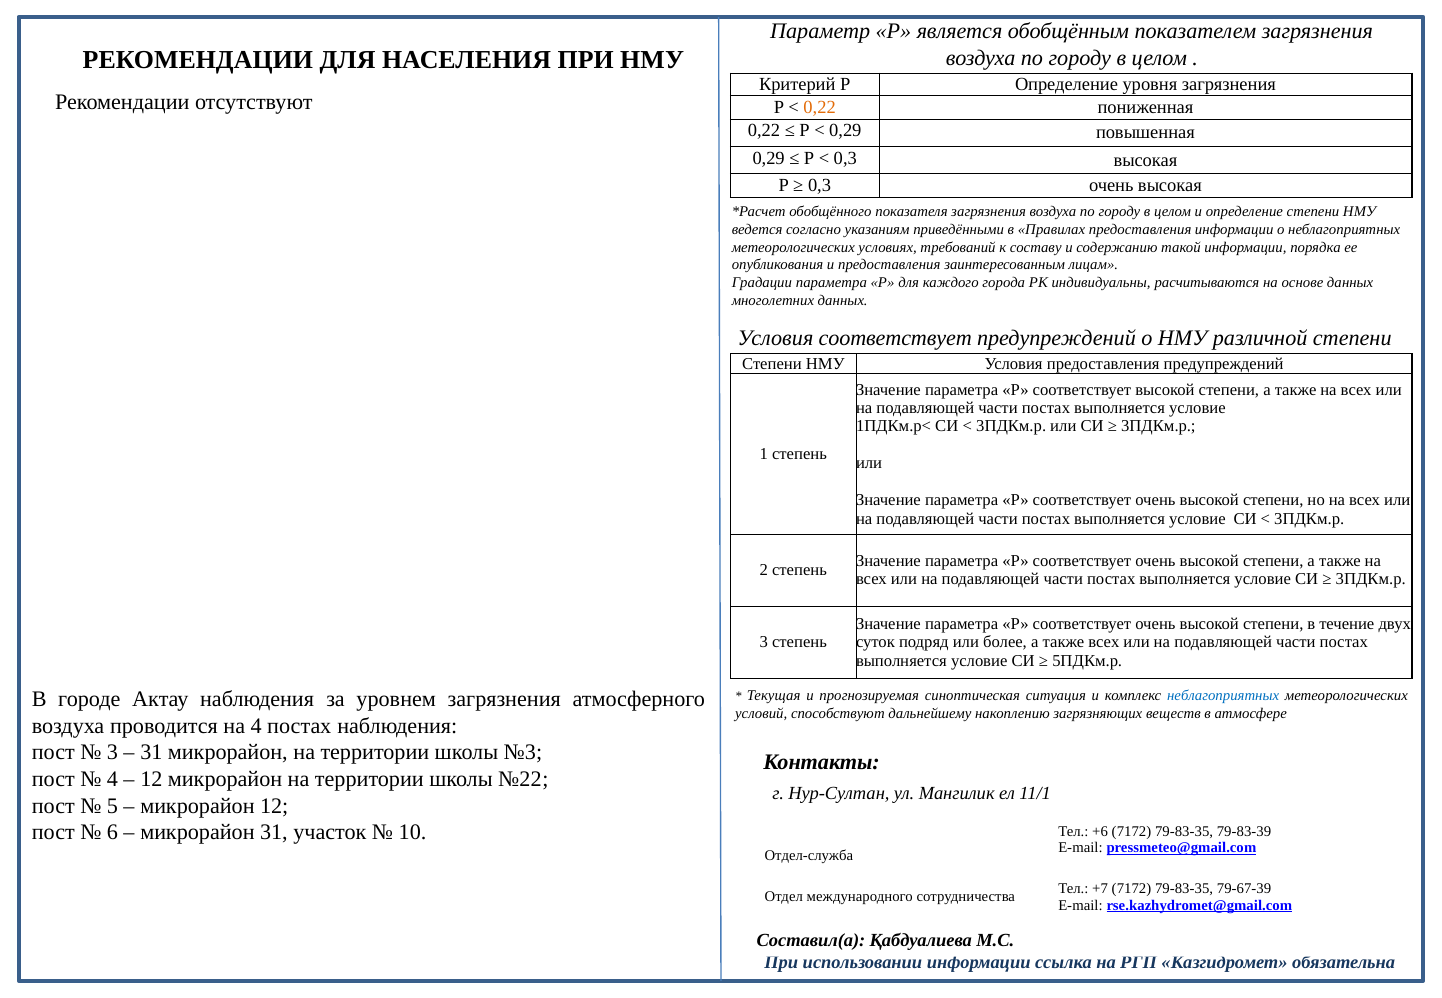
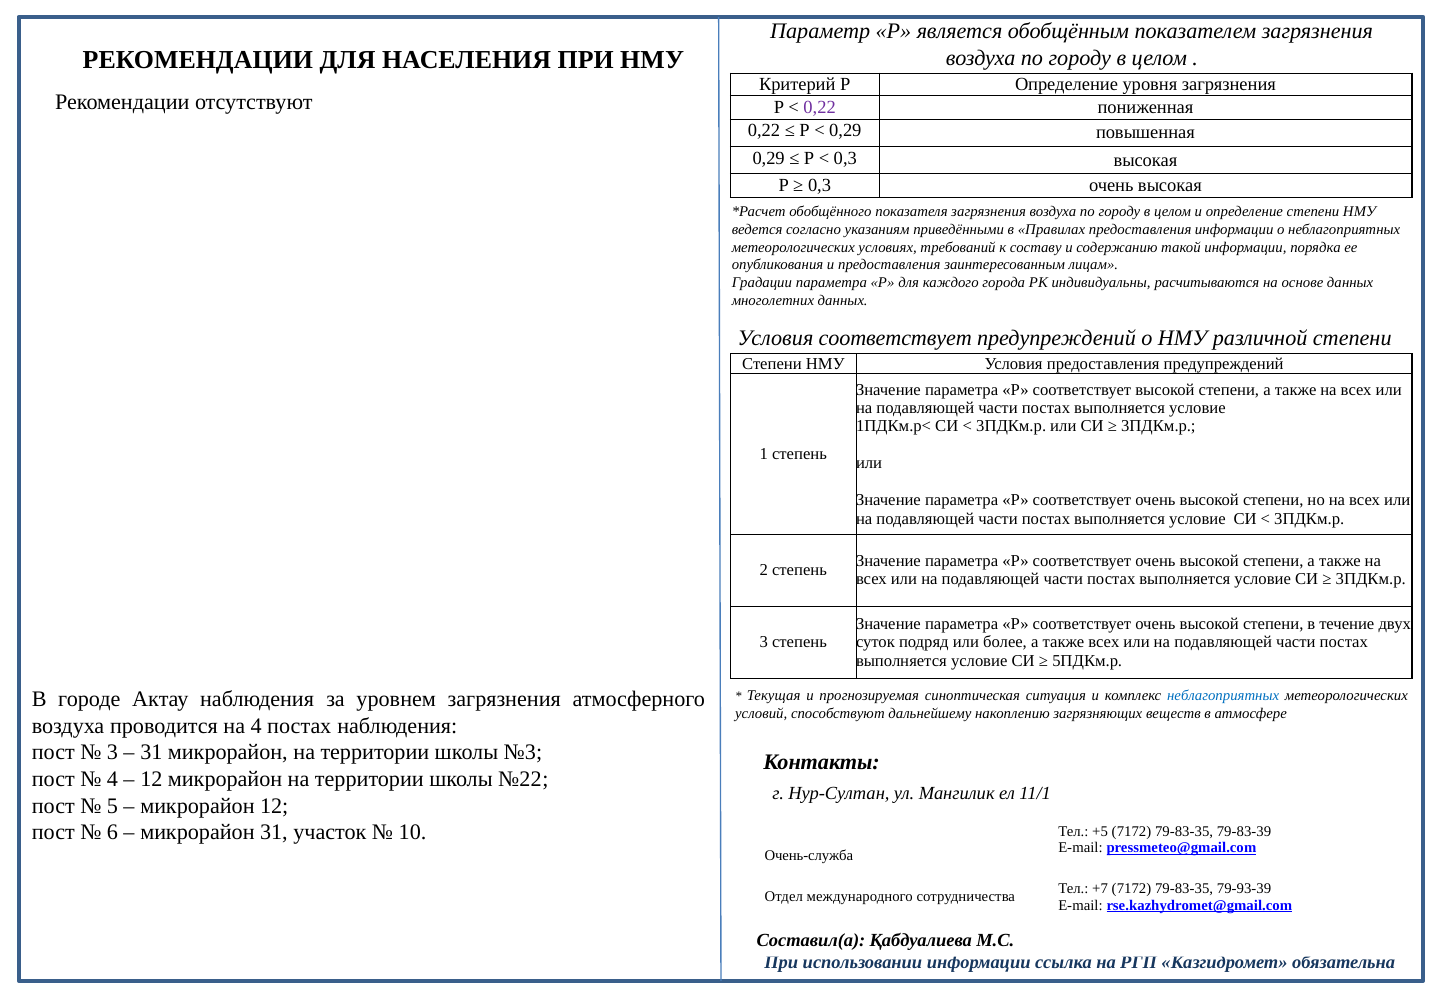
0,22 at (820, 107) colour: orange -> purple
+6: +6 -> +5
Отдел-служба: Отдел-служба -> Очень-служба
79-67-39: 79-67-39 -> 79-93-39
